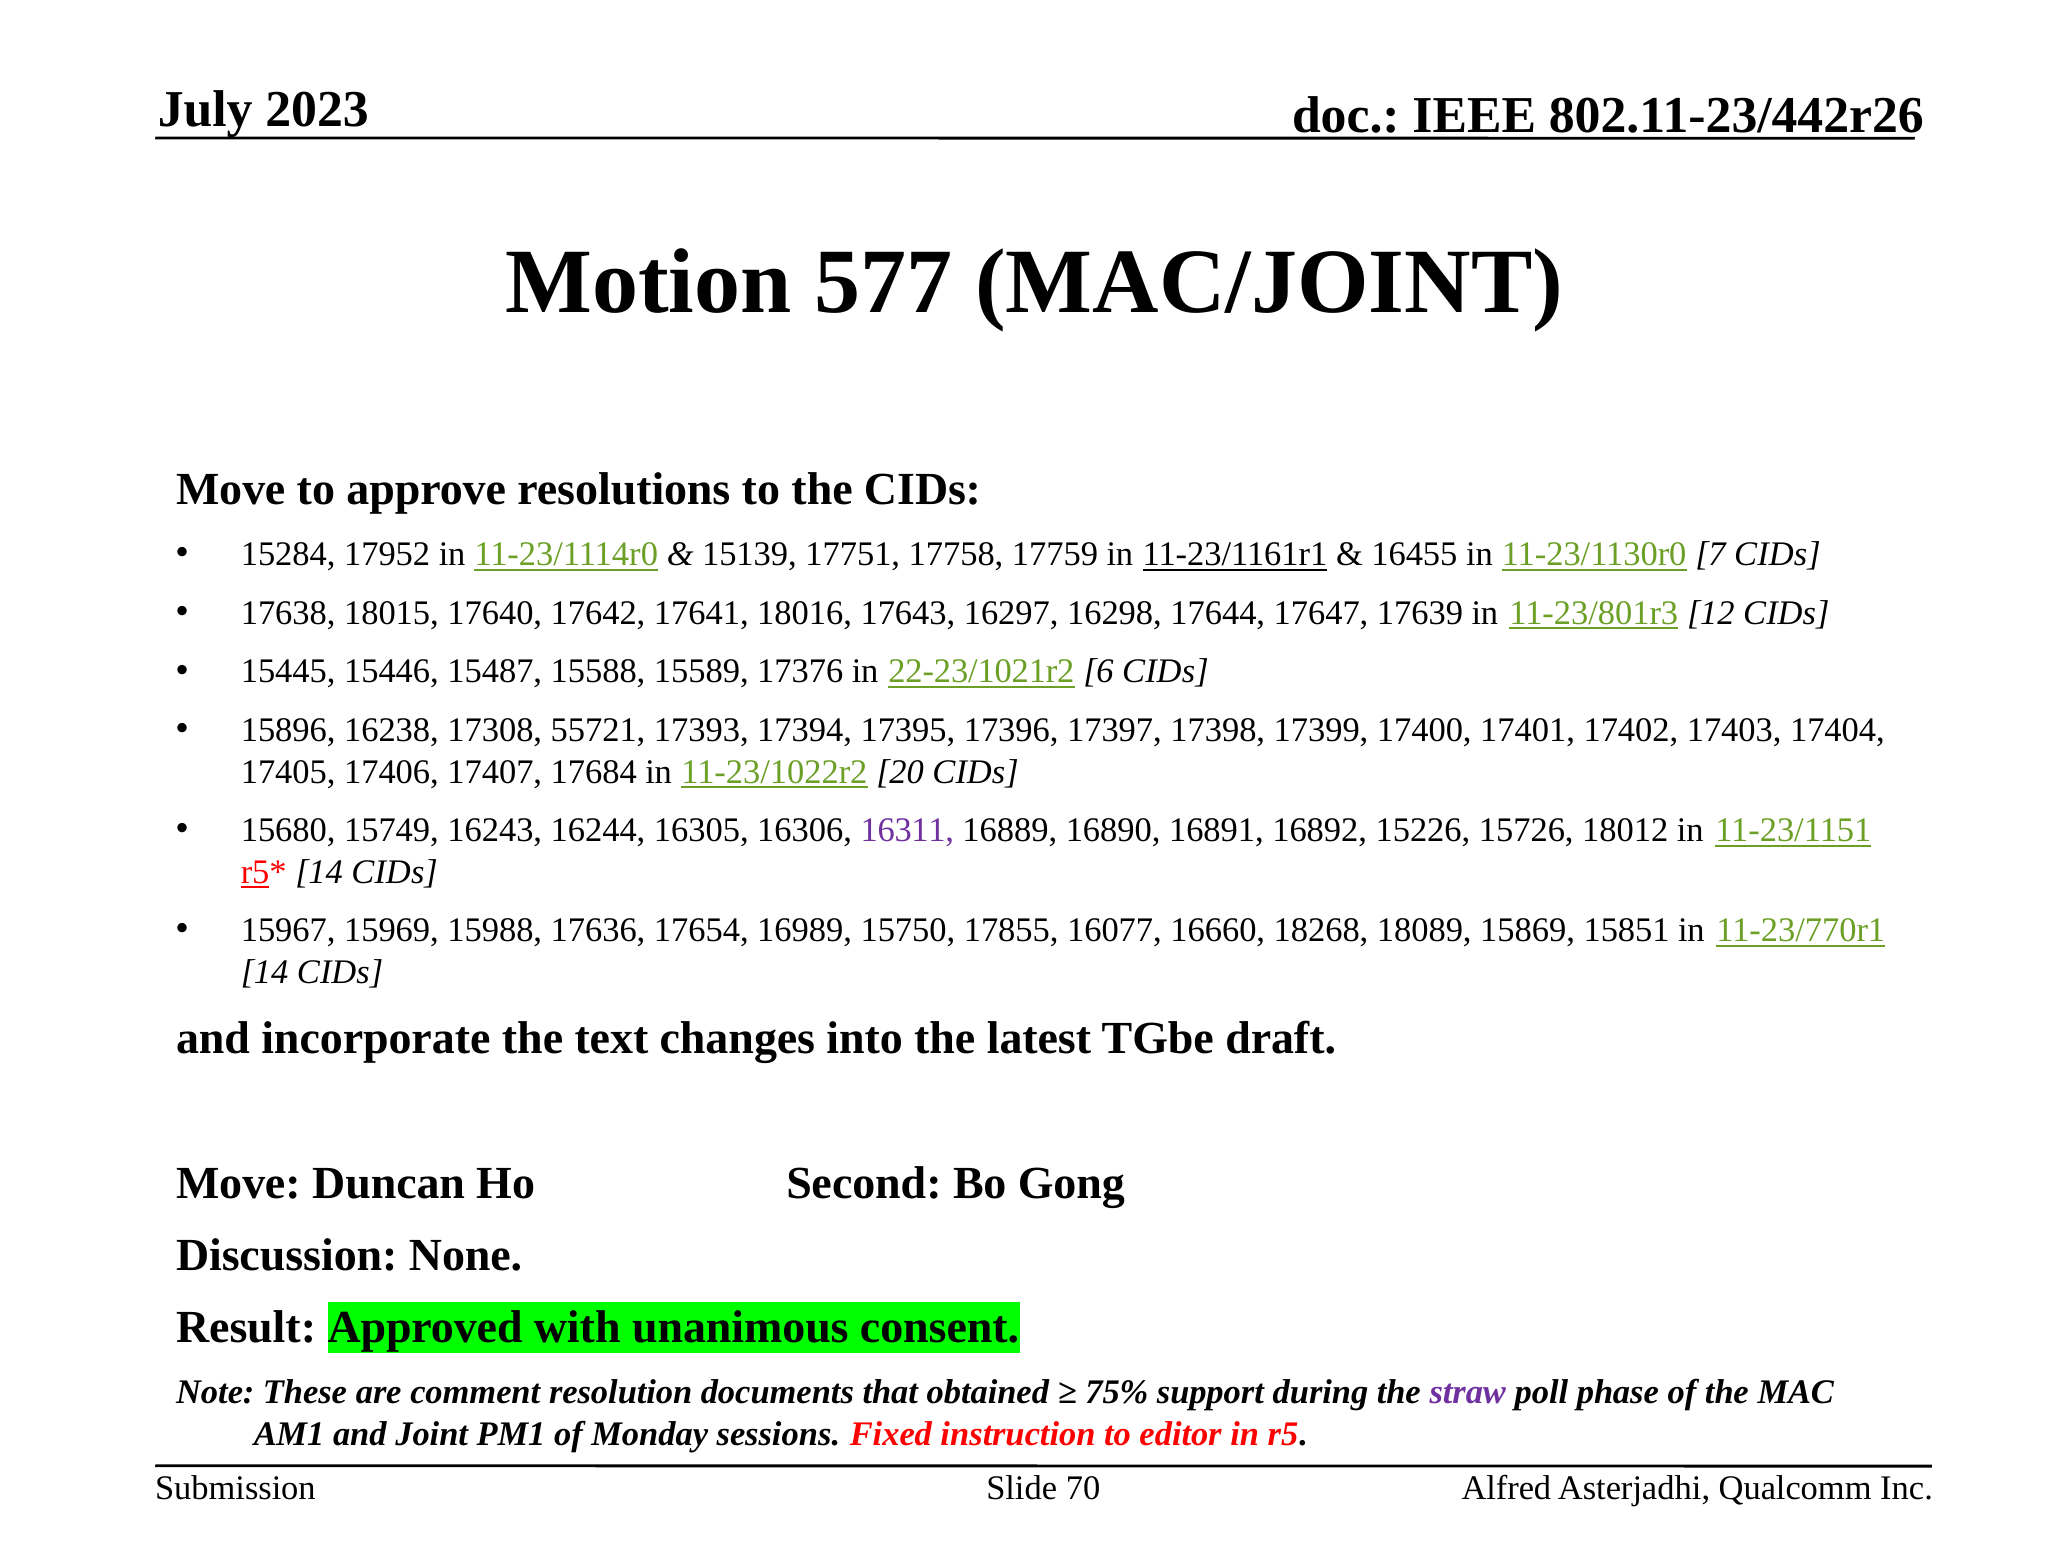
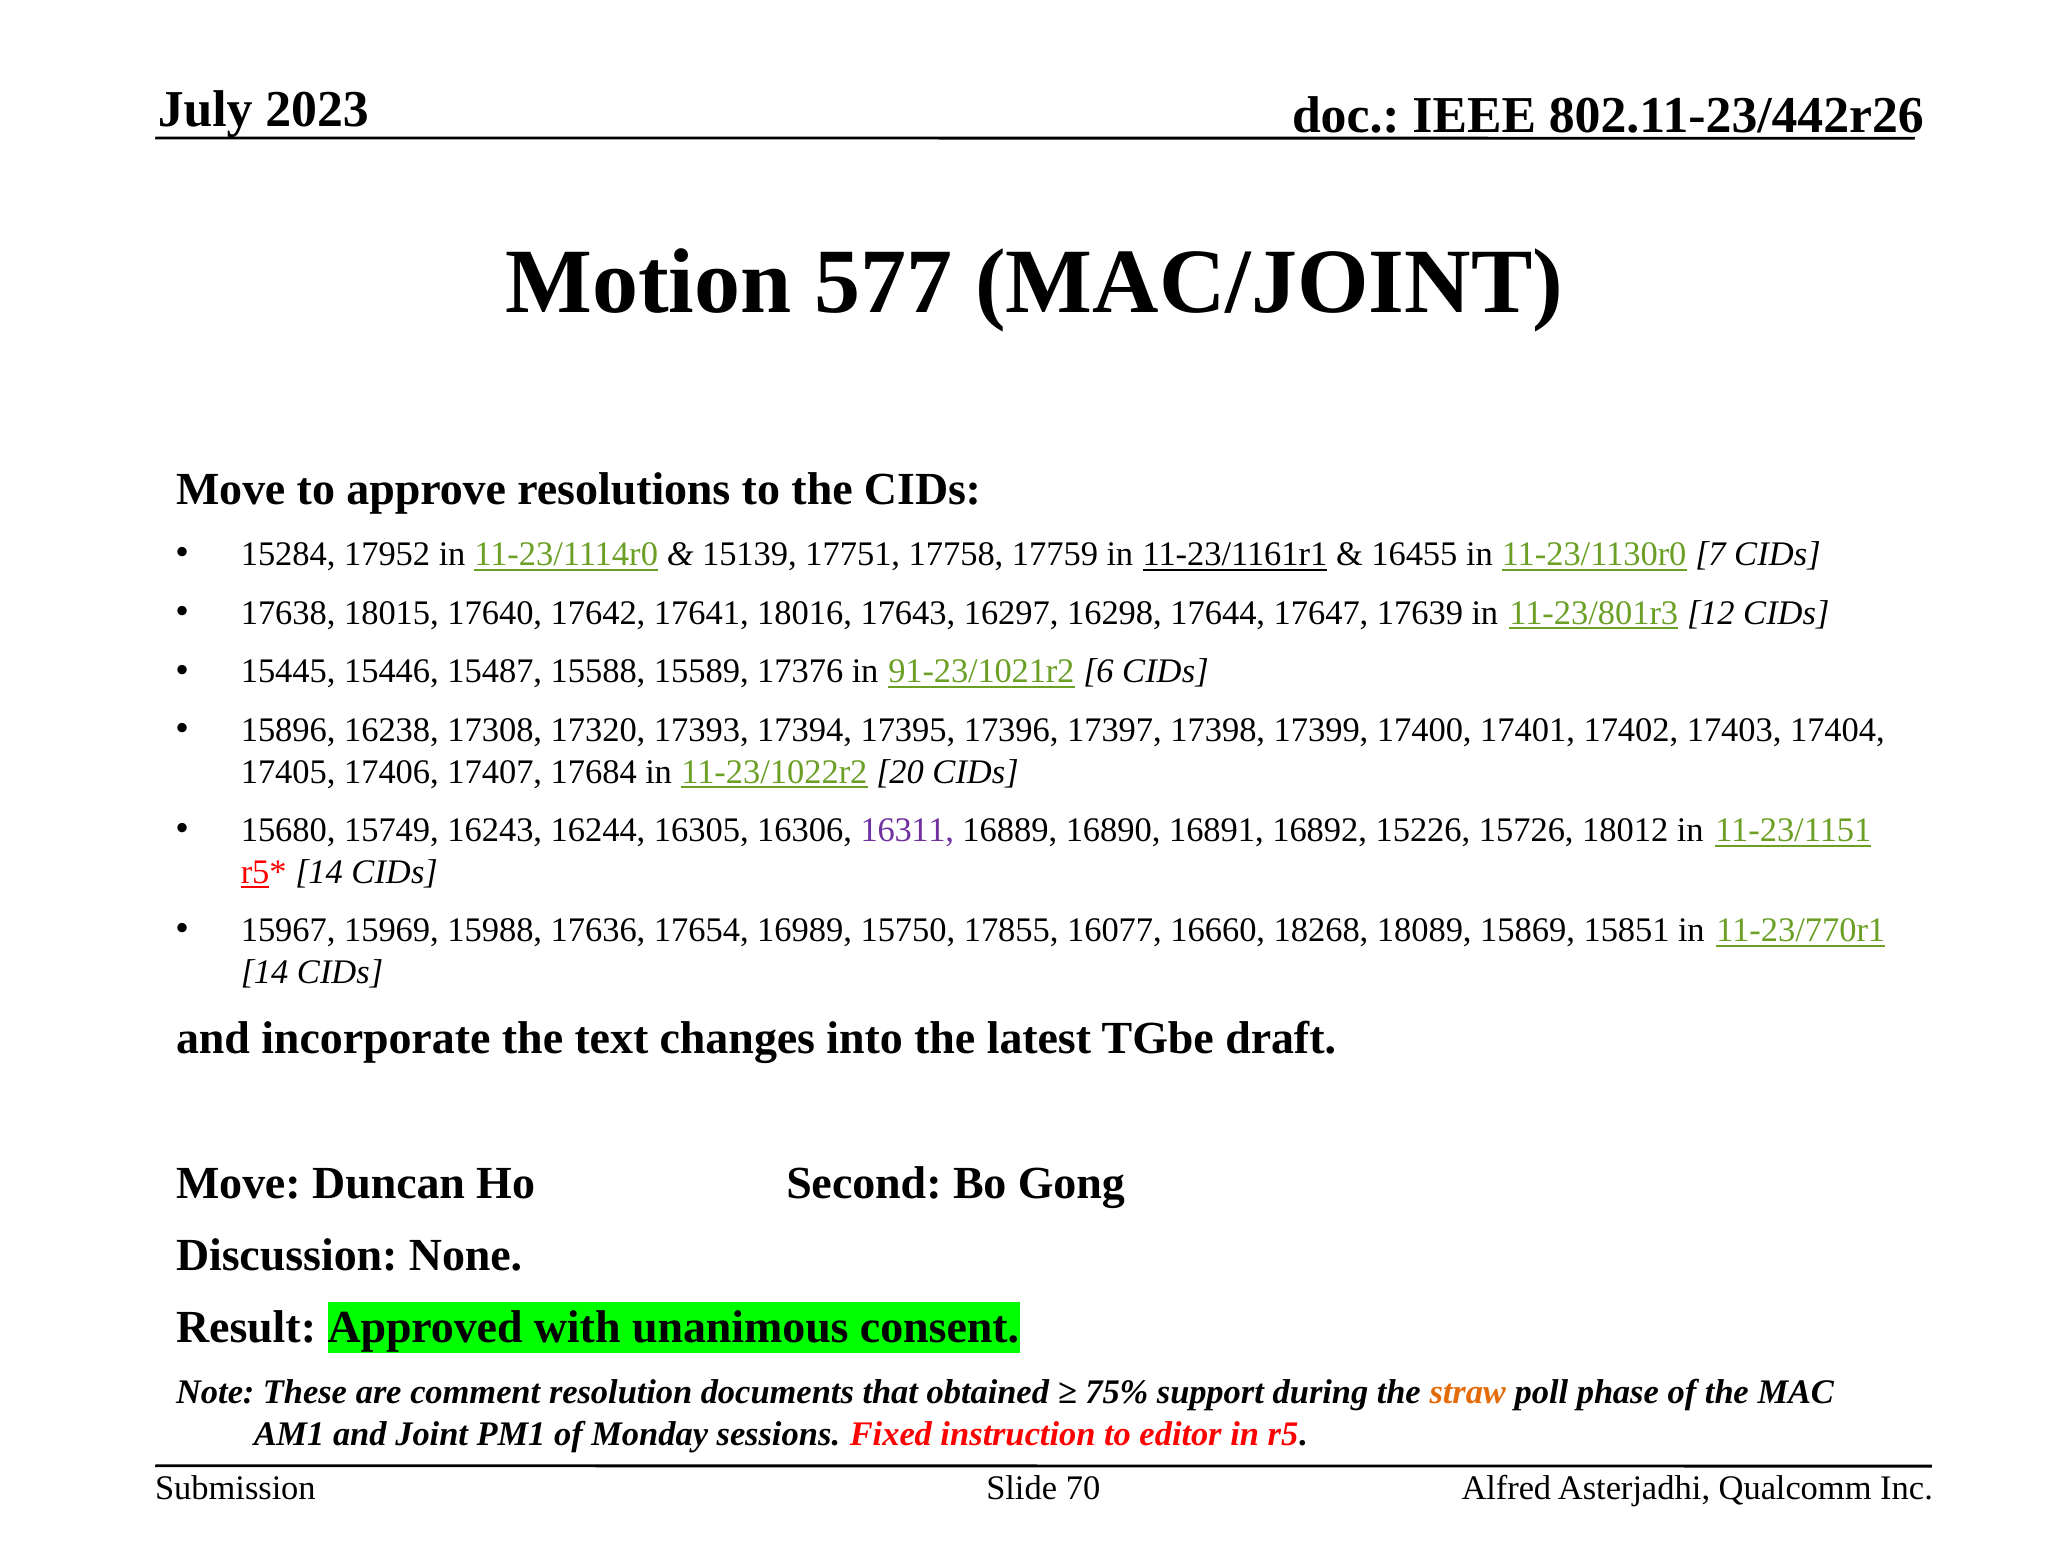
22-23/1021r2: 22-23/1021r2 -> 91-23/1021r2
55721: 55721 -> 17320
straw colour: purple -> orange
